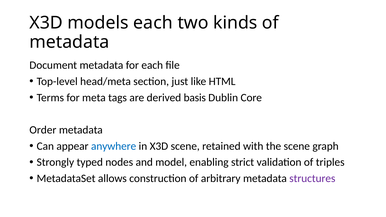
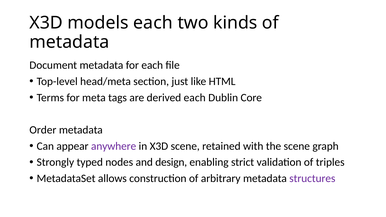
derived basis: basis -> each
anywhere colour: blue -> purple
model: model -> design
